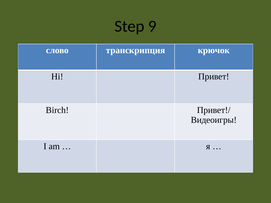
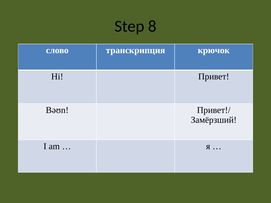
9: 9 -> 8
Birch: Birch -> Bəʊn
Видеоигры: Видеоигры -> Замёрзший
